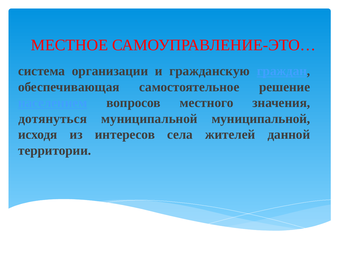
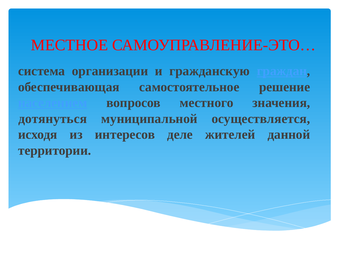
муниципальной муниципальной: муниципальной -> осуществляется
села: села -> деле
